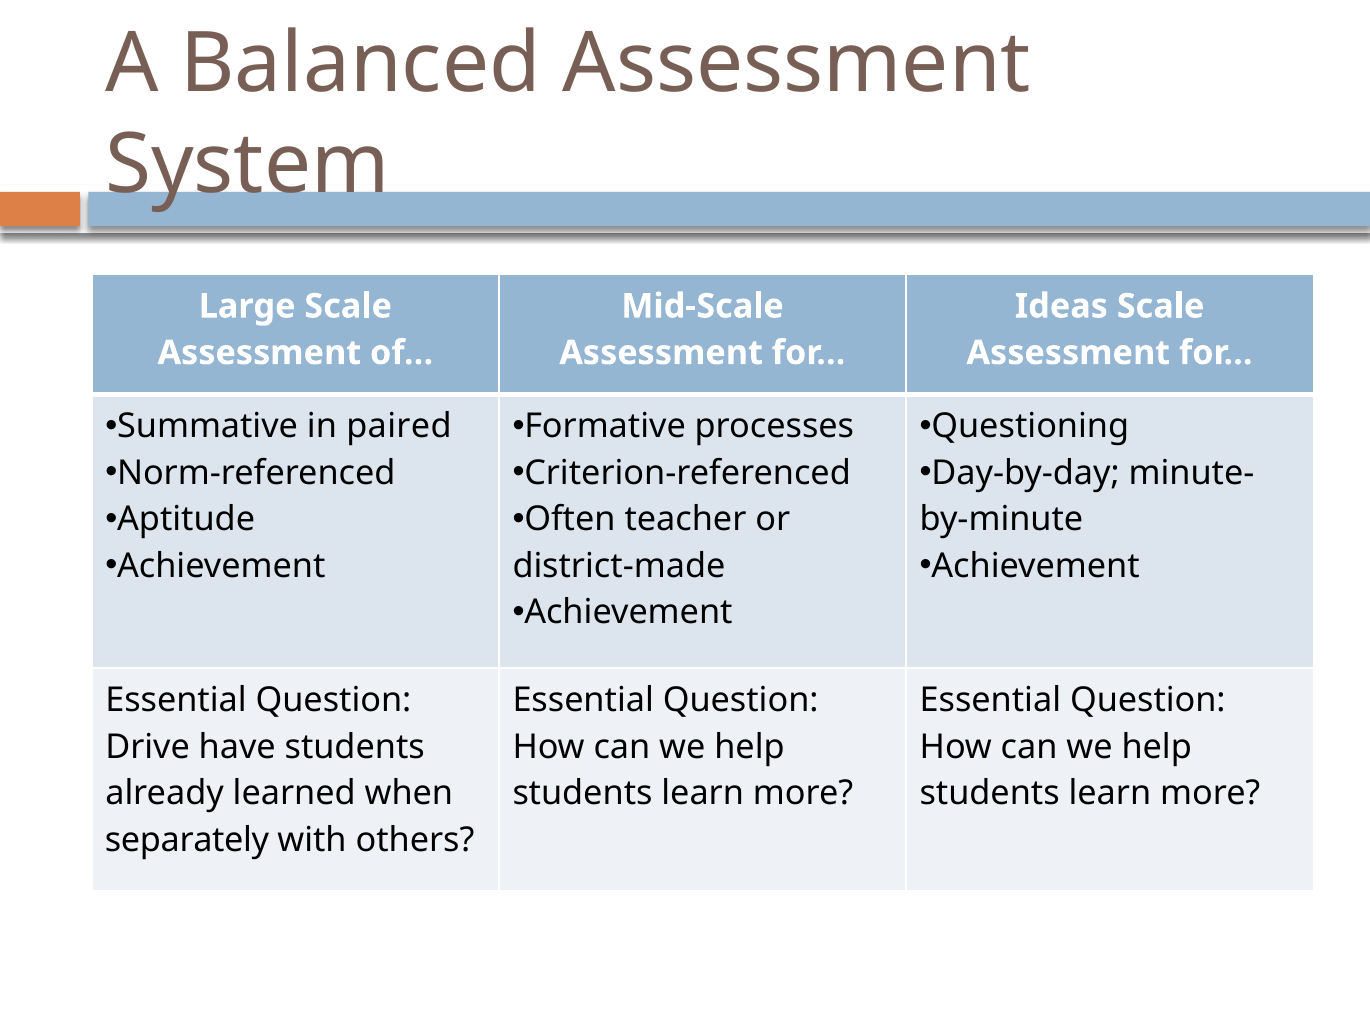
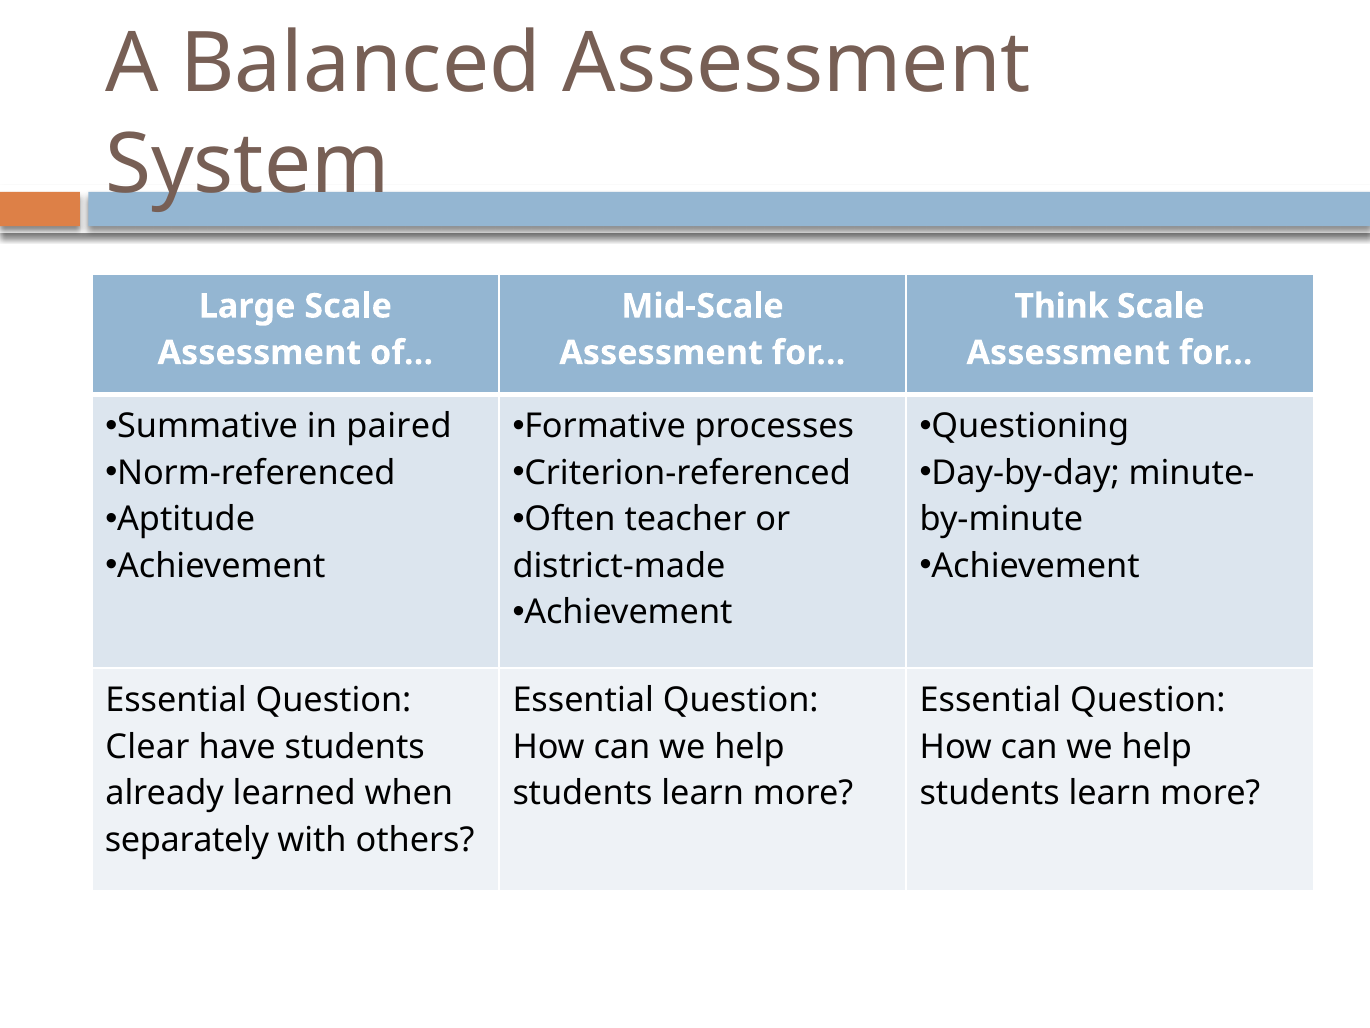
Ideas: Ideas -> Think
Drive: Drive -> Clear
